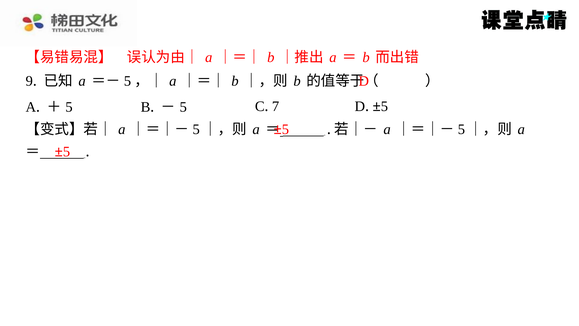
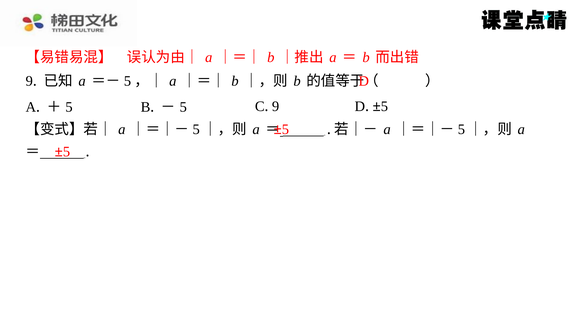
7 at (276, 106): 7 -> 9
